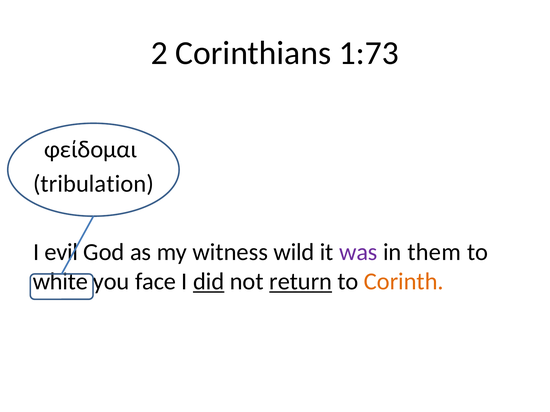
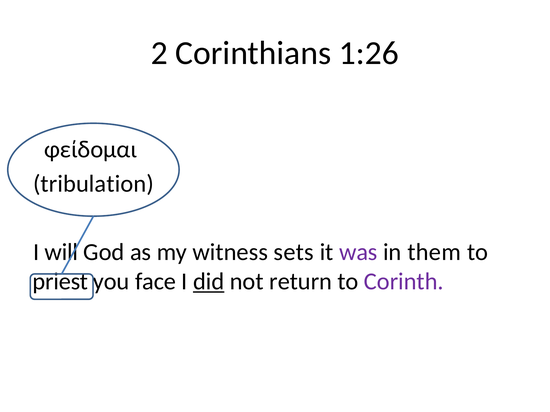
1:73: 1:73 -> 1:26
evil: evil -> will
wild: wild -> sets
white: white -> priest
return underline: present -> none
Corinth colour: orange -> purple
